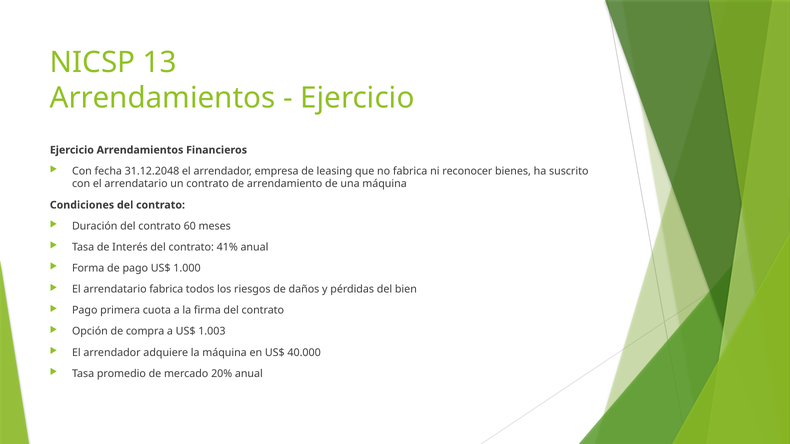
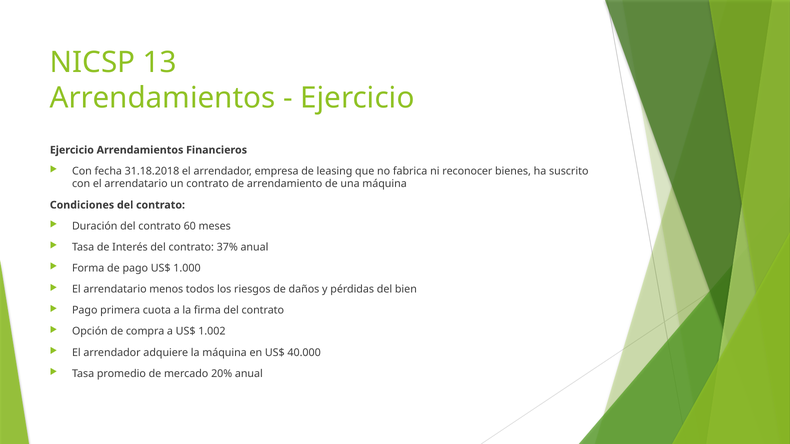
31.12.2048: 31.12.2048 -> 31.18.2018
41%: 41% -> 37%
arrendatario fabrica: fabrica -> menos
1.003: 1.003 -> 1.002
